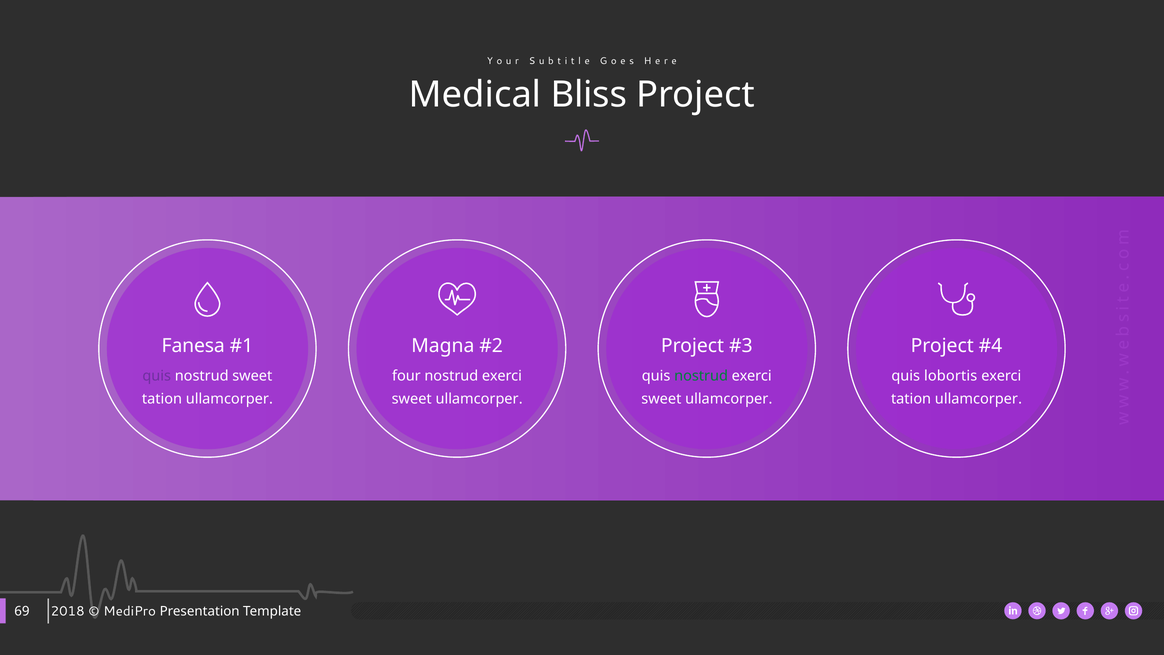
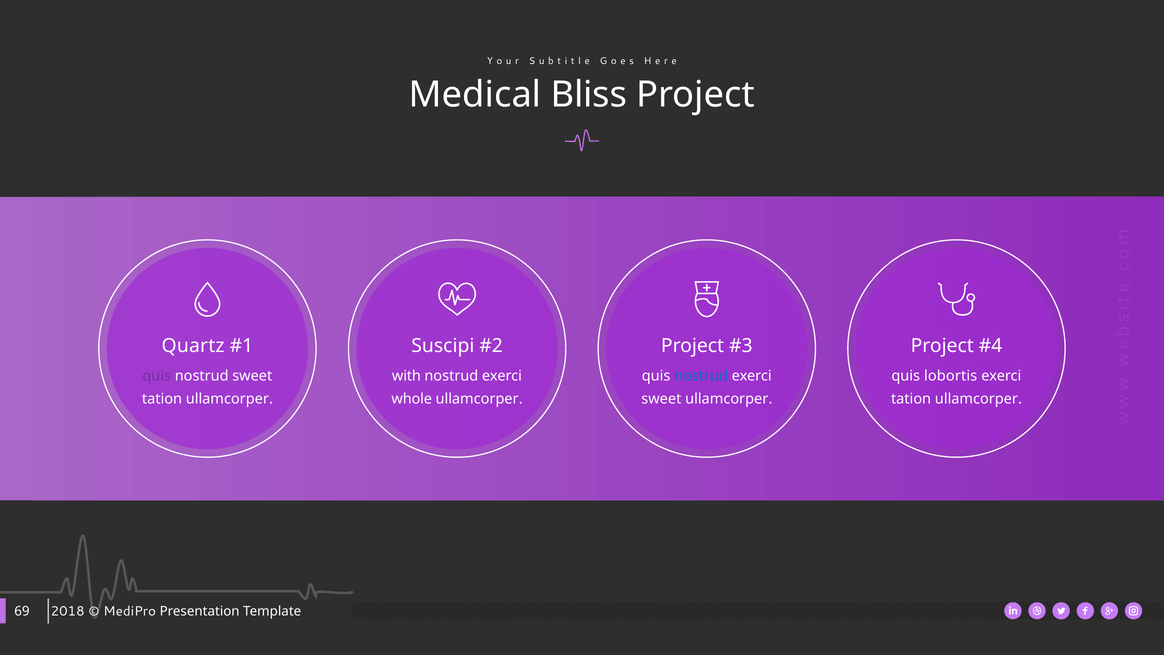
Fanesa: Fanesa -> Quartz
Magna: Magna -> Suscipi
four: four -> with
nostrud at (701, 376) colour: green -> blue
sweet at (412, 399): sweet -> whole
